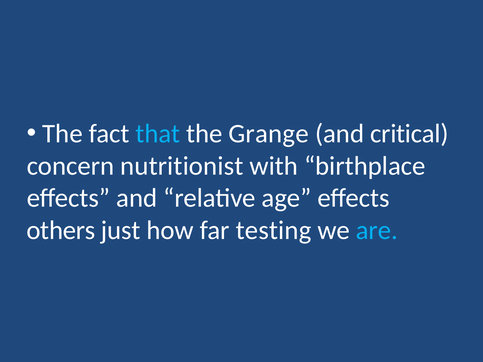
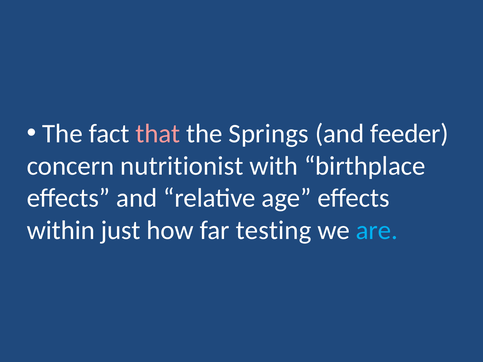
that colour: light blue -> pink
Grange: Grange -> Springs
critical: critical -> feeder
others: others -> within
